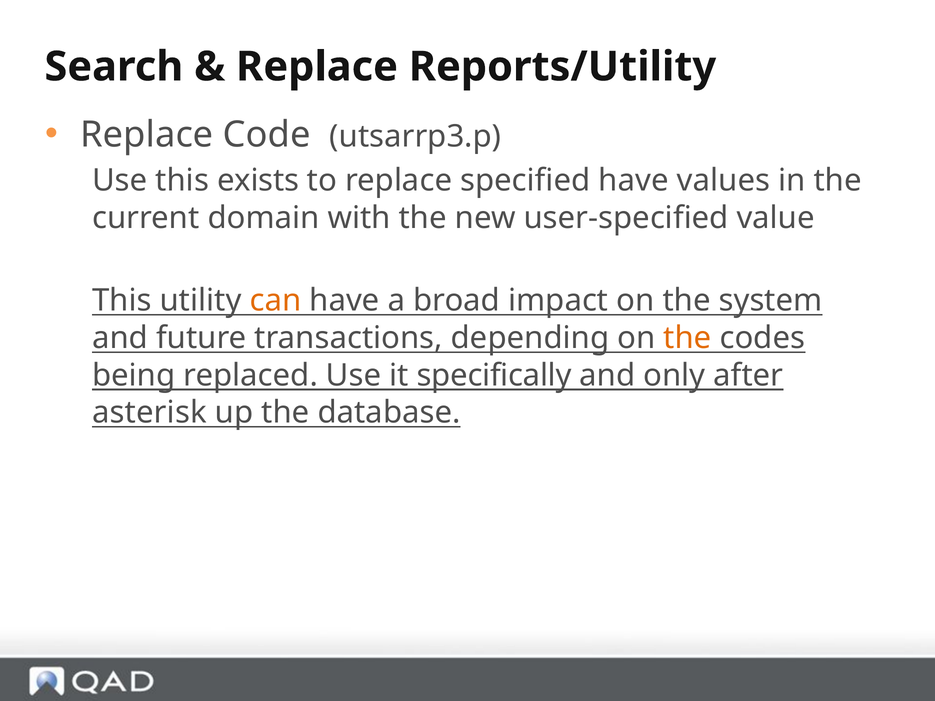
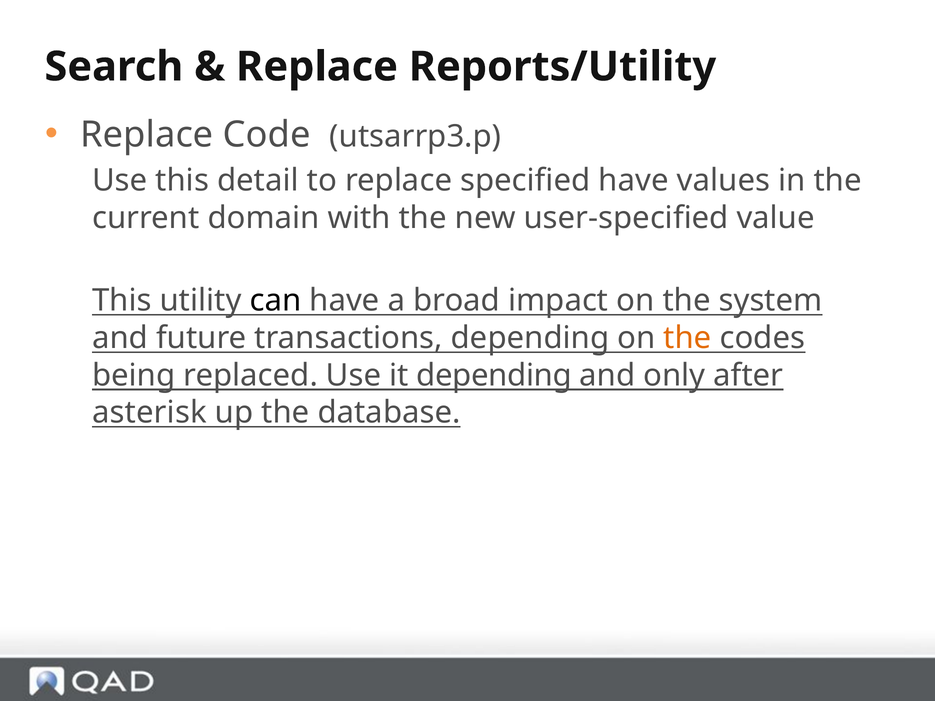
exists: exists -> detail
can colour: orange -> black
it specifically: specifically -> depending
